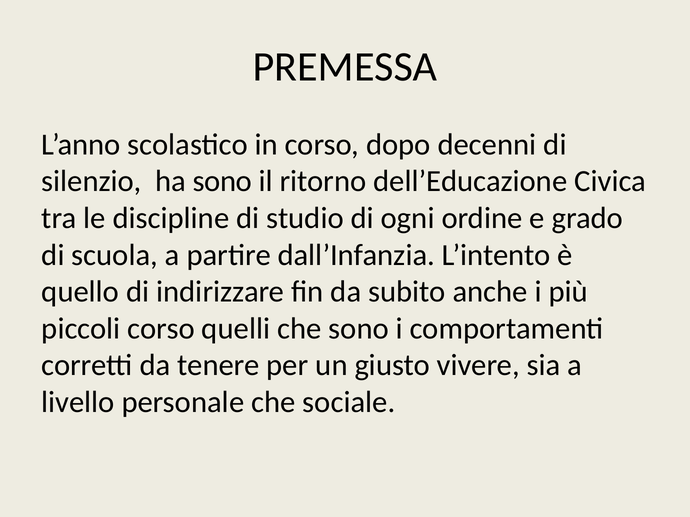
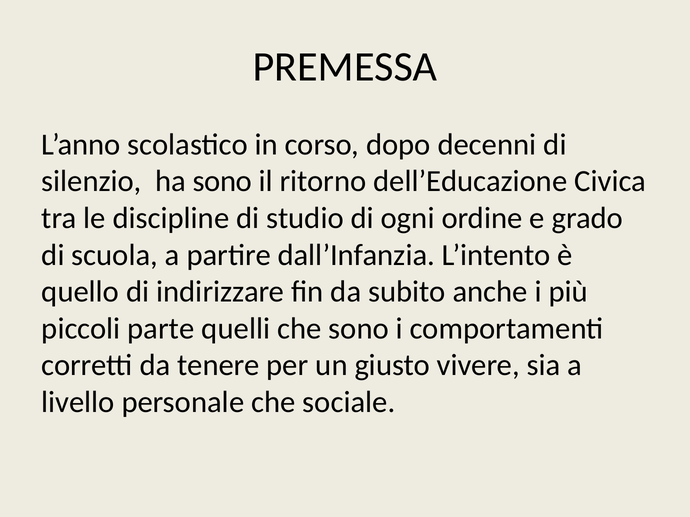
piccoli corso: corso -> parte
